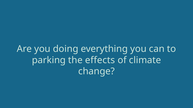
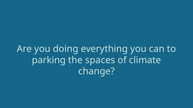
effects: effects -> spaces
